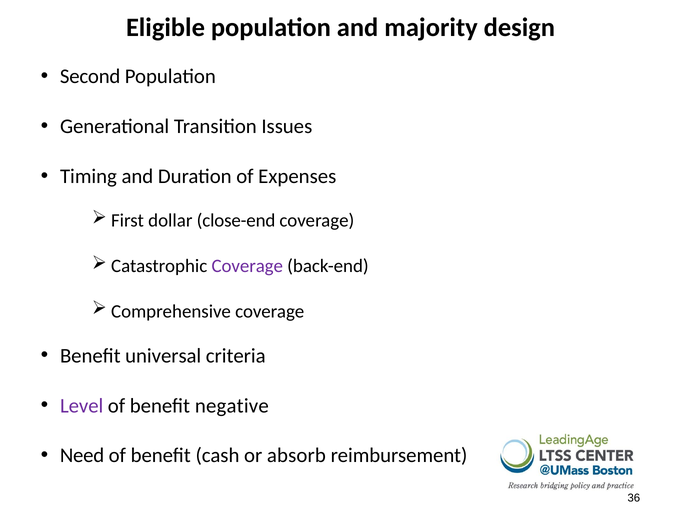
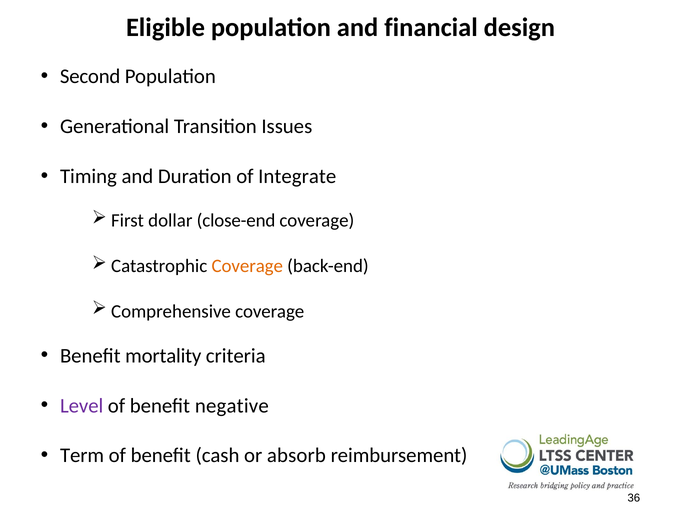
majority: majority -> financial
Expenses: Expenses -> Integrate
Coverage at (247, 266) colour: purple -> orange
universal: universal -> mortality
Need: Need -> Term
